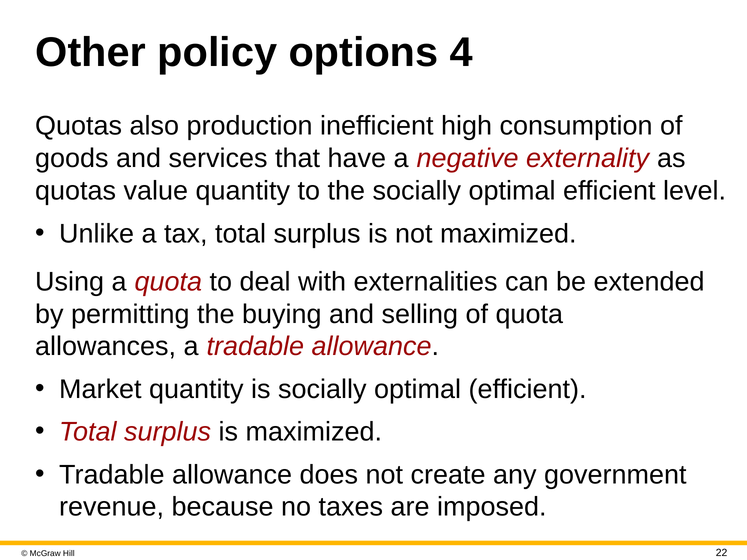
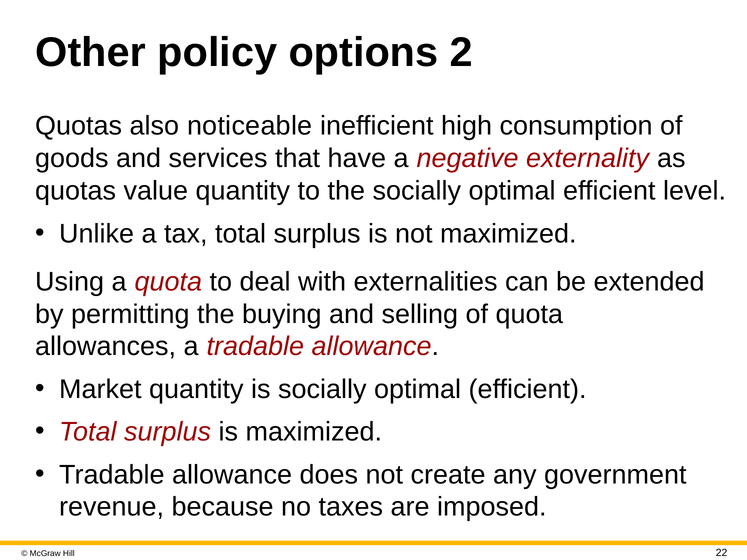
4: 4 -> 2
production: production -> noticeable
